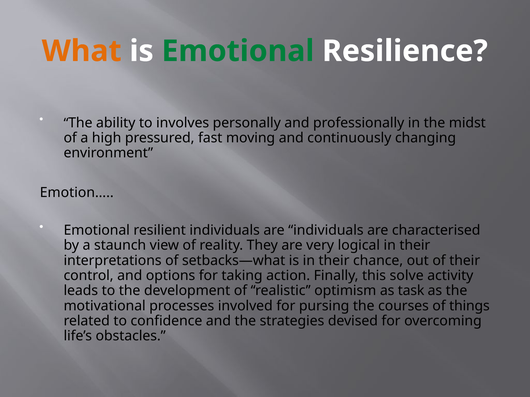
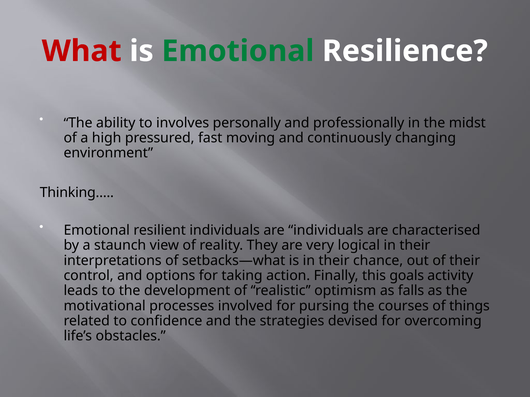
What colour: orange -> red
Emotion…: Emotion… -> Thinking…
solve: solve -> goals
task: task -> falls
